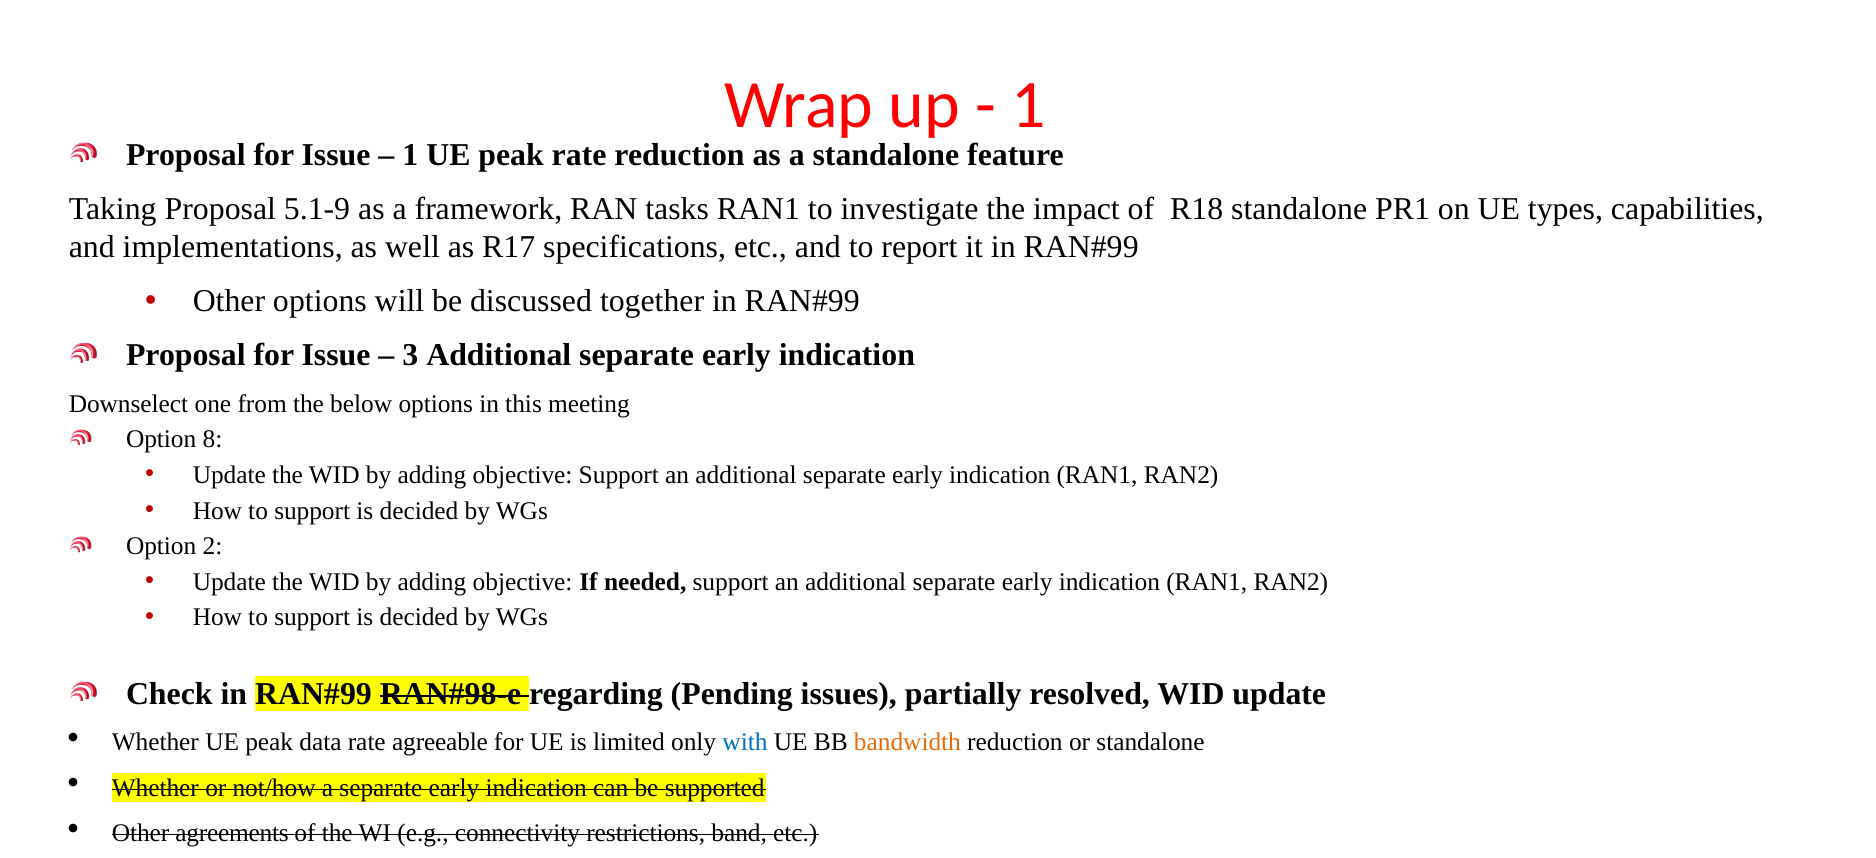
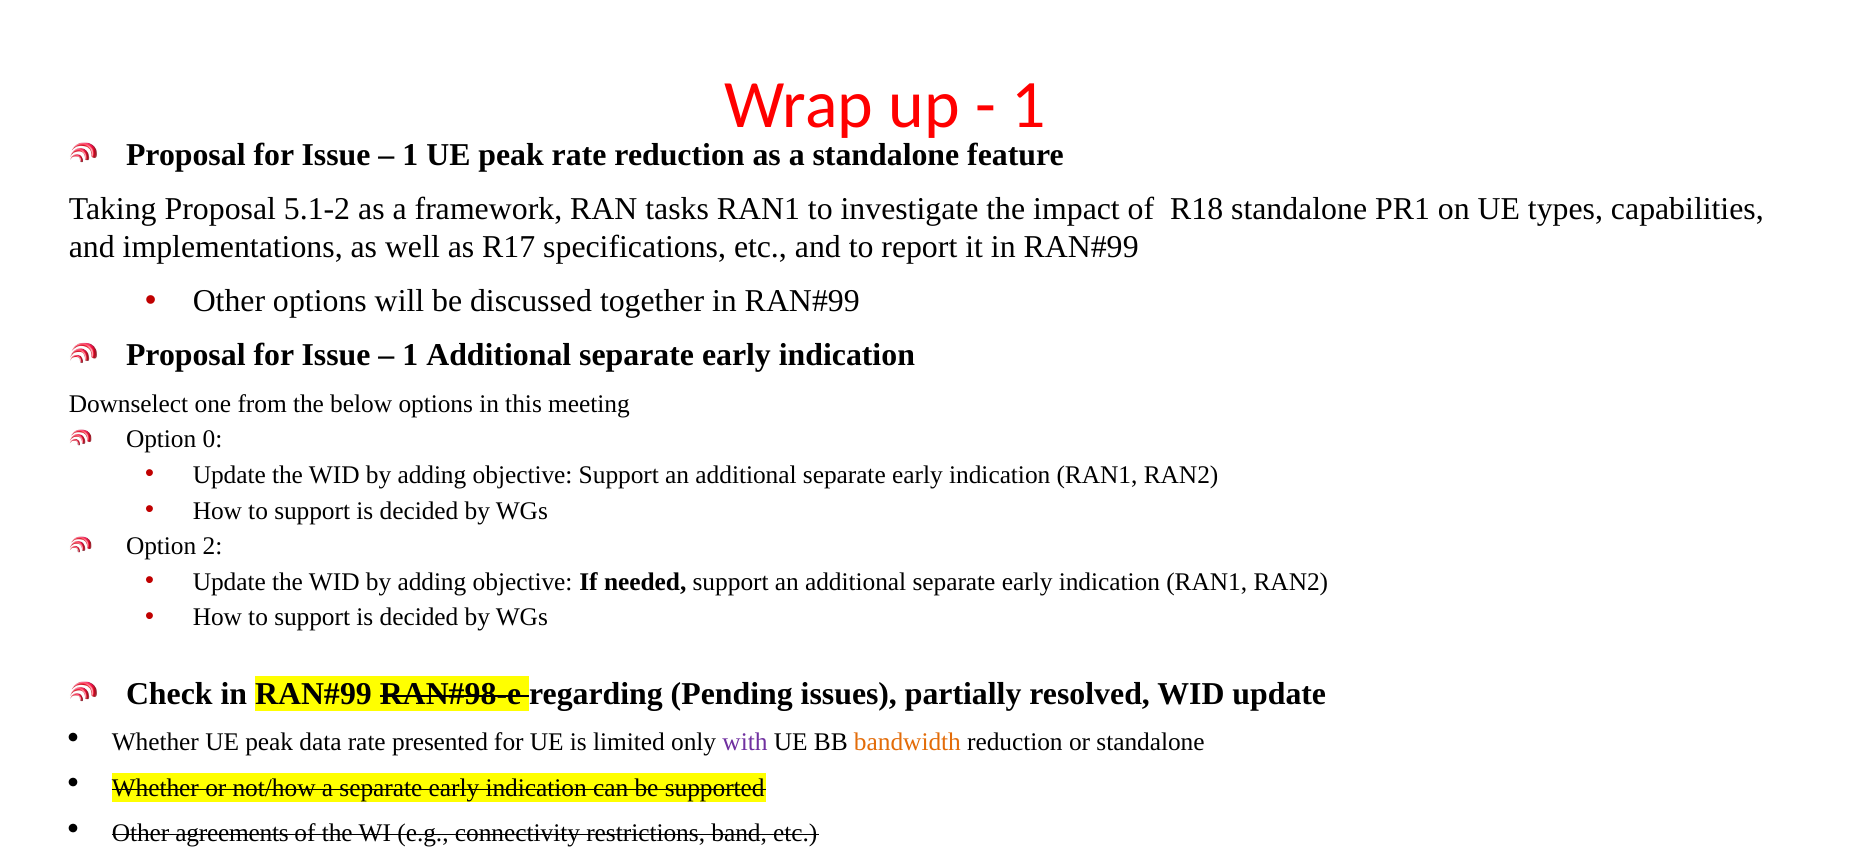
5.1-9: 5.1-9 -> 5.1-2
3 at (410, 355): 3 -> 1
8: 8 -> 0
agreeable: agreeable -> presented
with colour: blue -> purple
